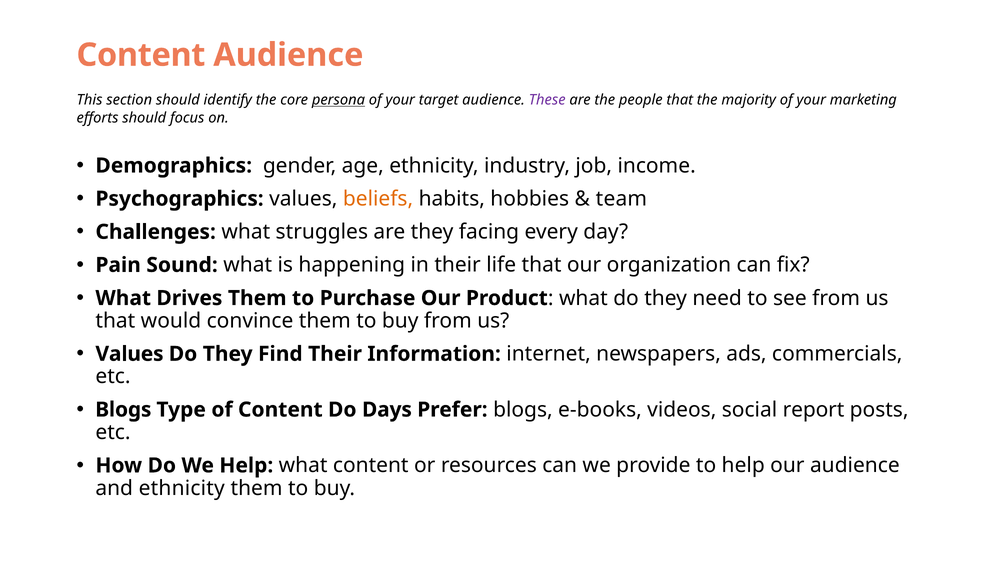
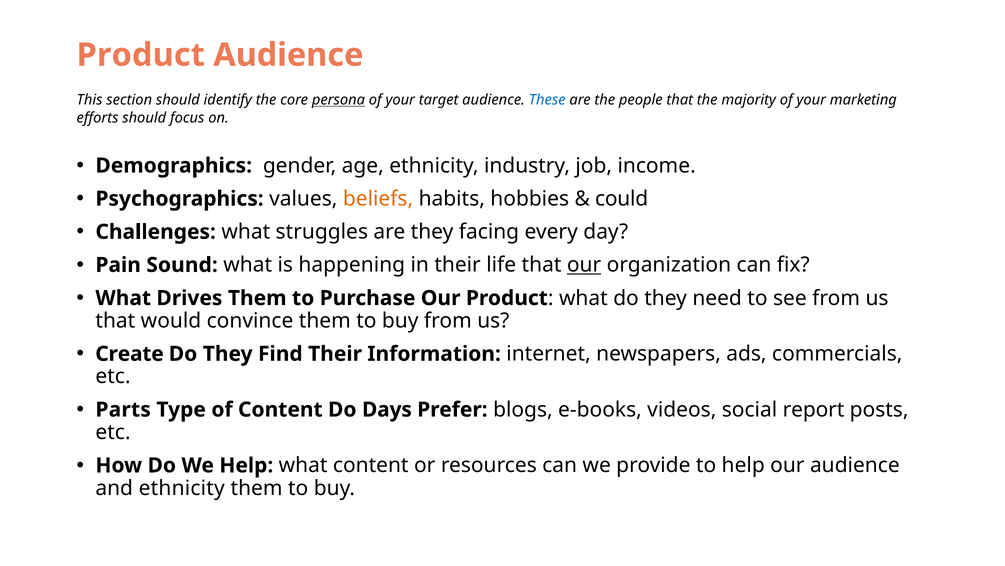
Content at (141, 55): Content -> Product
These colour: purple -> blue
team: team -> could
our at (584, 265) underline: none -> present
Values at (130, 353): Values -> Create
Blogs at (123, 409): Blogs -> Parts
